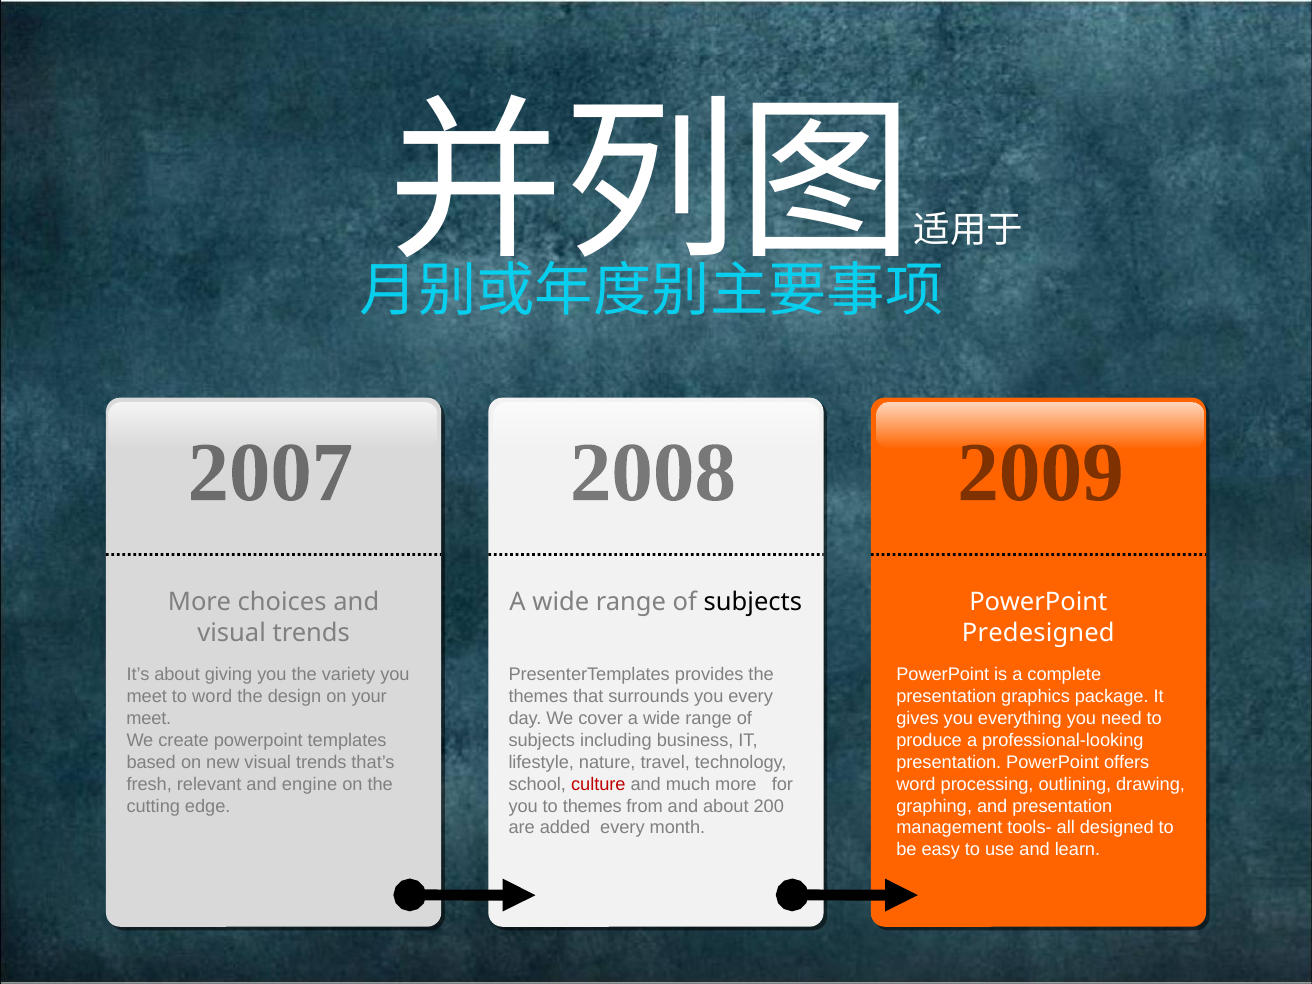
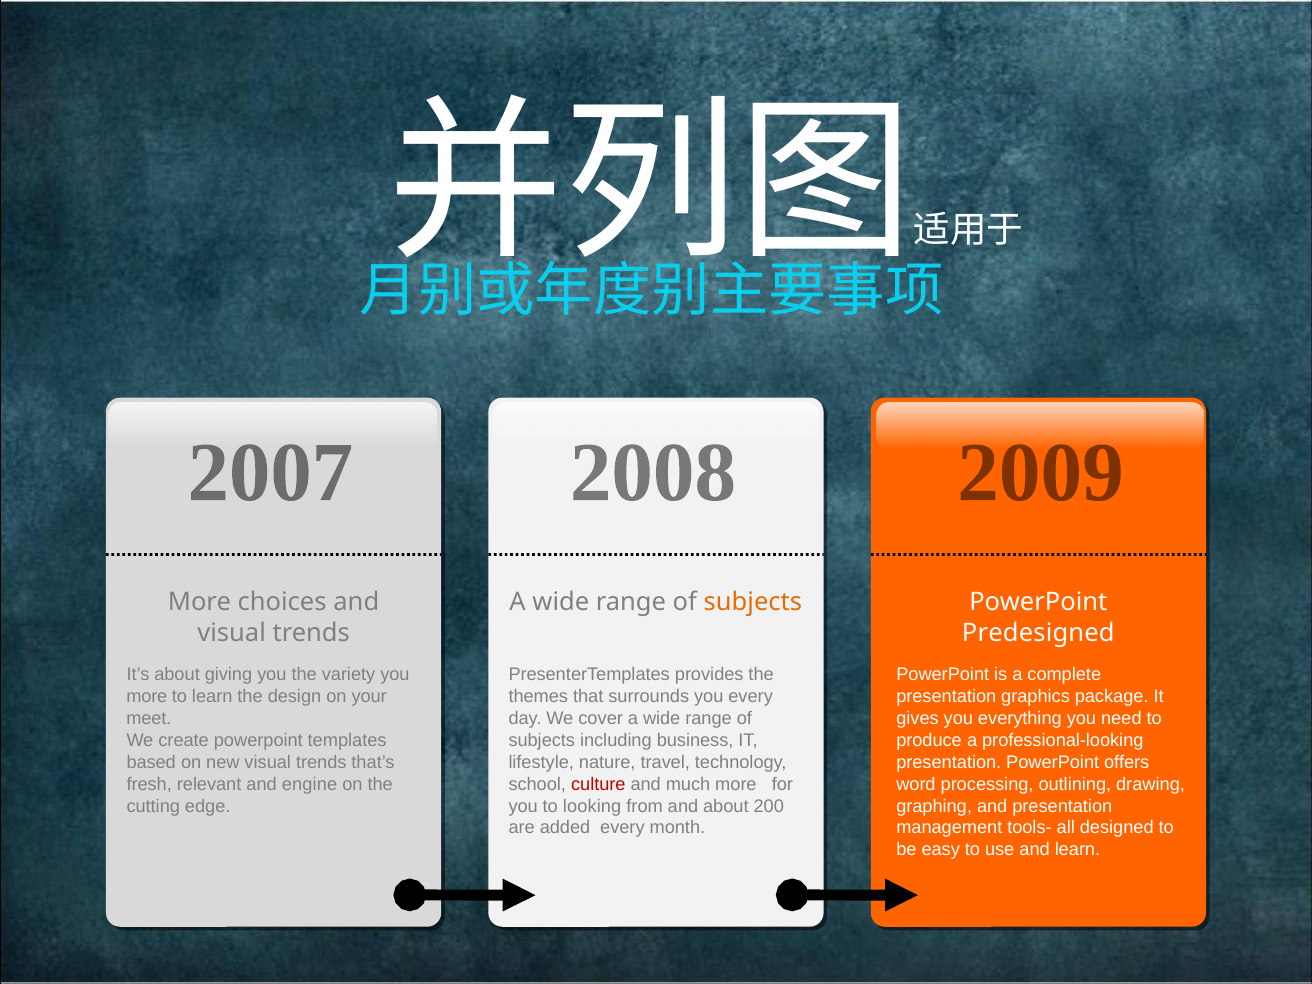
subjects at (753, 602) colour: black -> orange
meet at (147, 697): meet -> more
to word: word -> learn
to themes: themes -> looking
